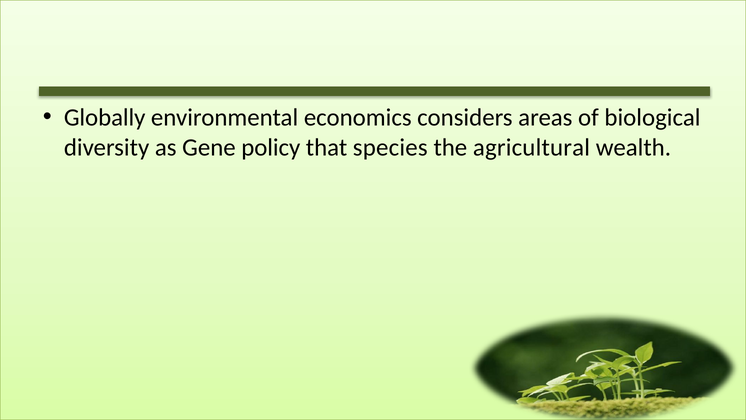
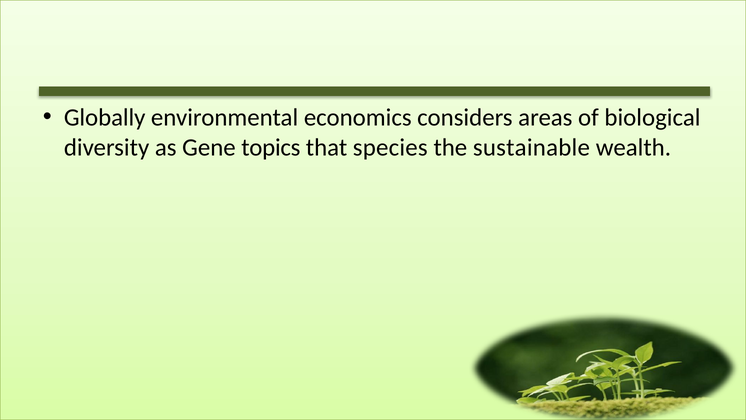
policy: policy -> topics
agricultural: agricultural -> sustainable
